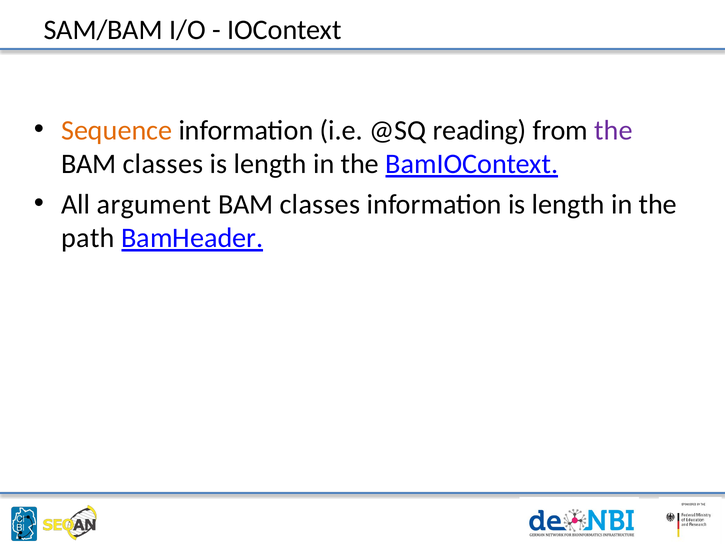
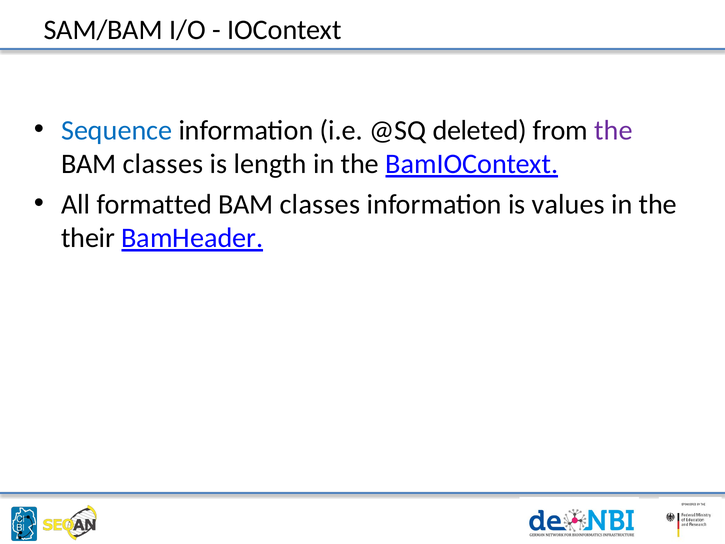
Sequence colour: orange -> blue
reading: reading -> deleted
argument: argument -> formatted
information is length: length -> values
path: path -> their
